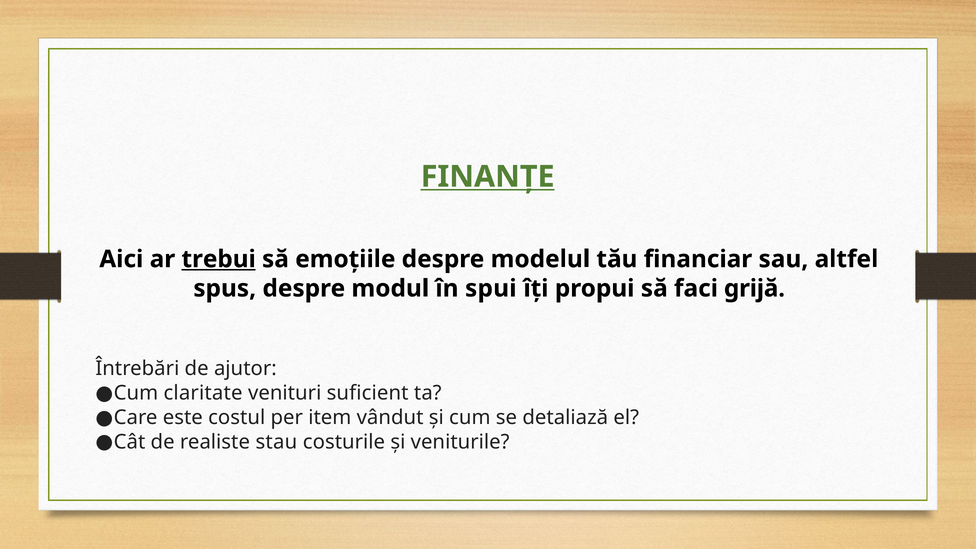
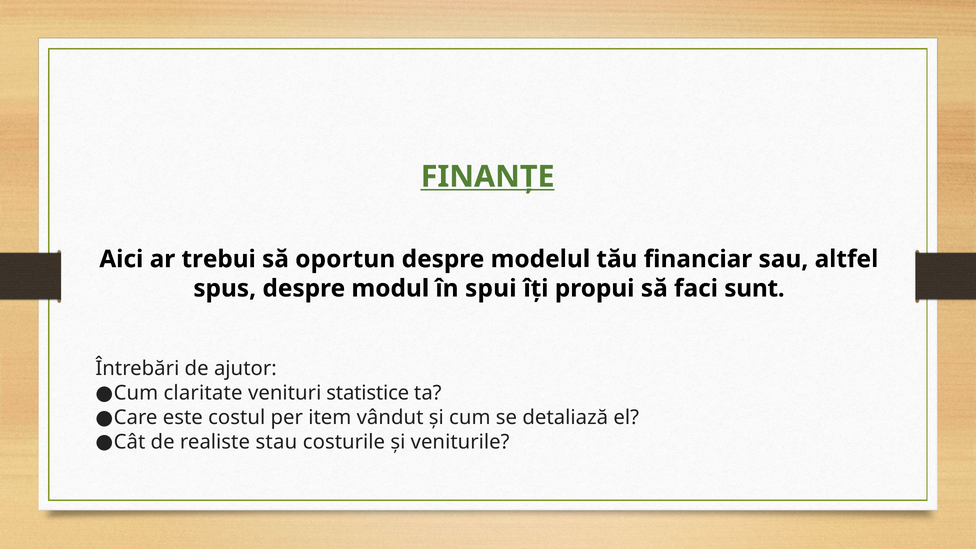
trebui underline: present -> none
emoțiile: emoțiile -> oportun
grijă: grijă -> sunt
suficient: suficient -> statistice
